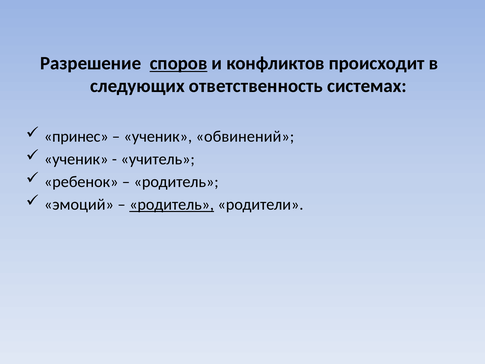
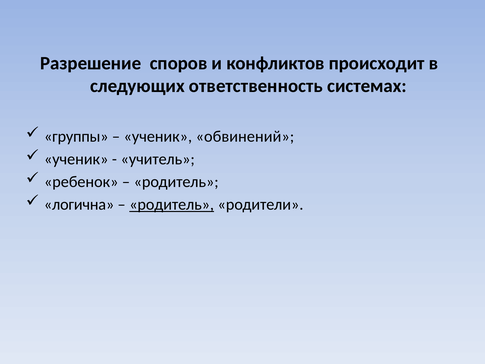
споров underline: present -> none
принес: принес -> группы
эмоций: эмоций -> логична
